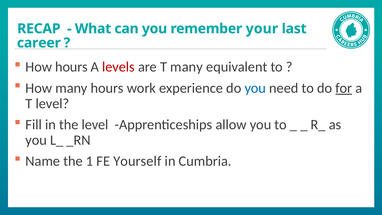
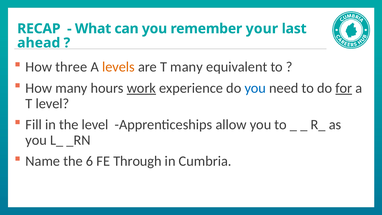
career: career -> ahead
How hours: hours -> three
levels colour: red -> orange
work underline: none -> present
1: 1 -> 6
Yourself: Yourself -> Through
